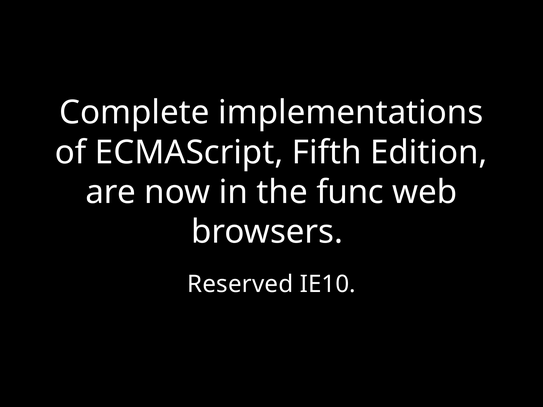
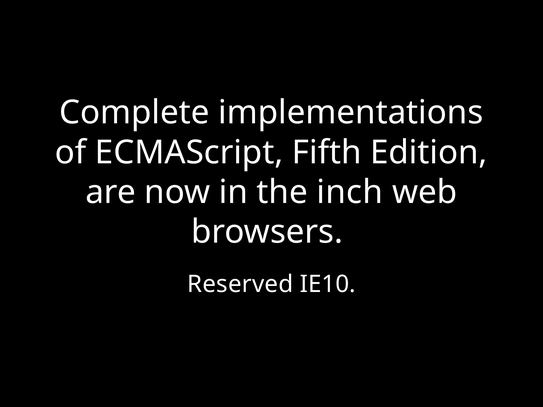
func: func -> inch
